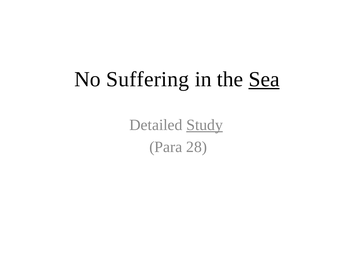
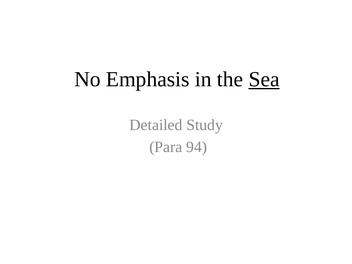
Suffering: Suffering -> Emphasis
Study underline: present -> none
28: 28 -> 94
